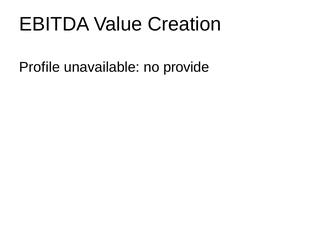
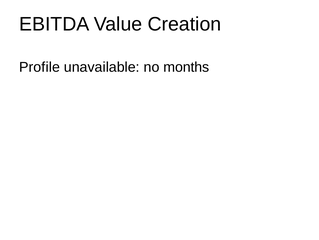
provide: provide -> months
